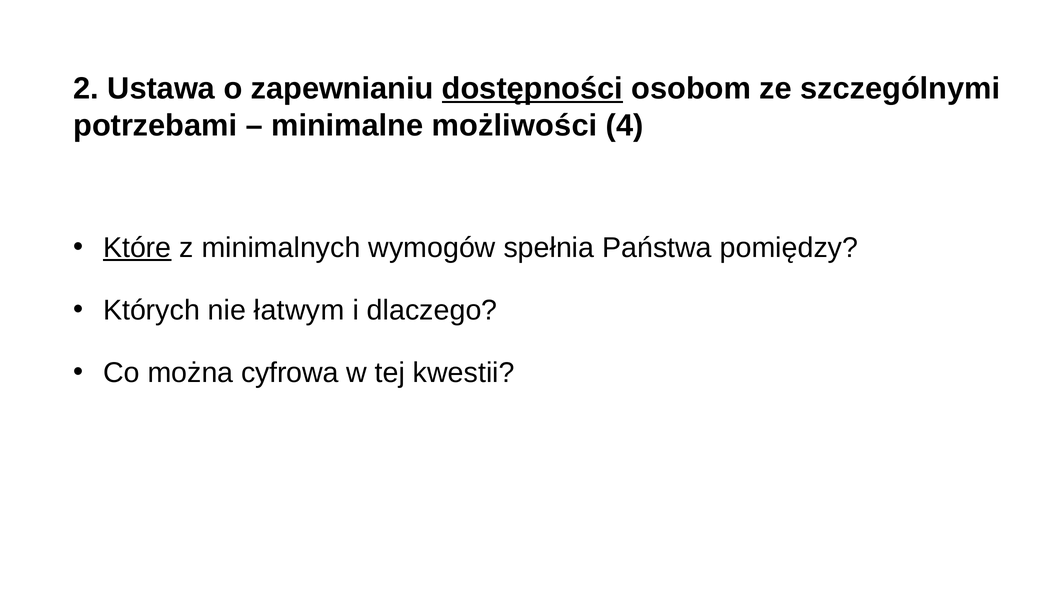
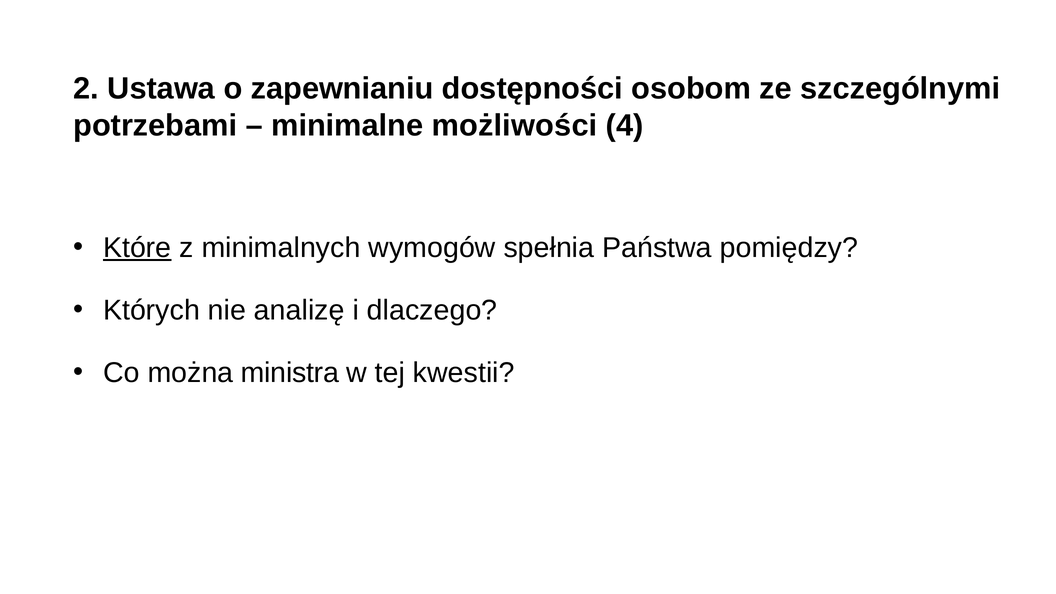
dostępności underline: present -> none
łatwym: łatwym -> analizę
cyfrowa: cyfrowa -> ministra
